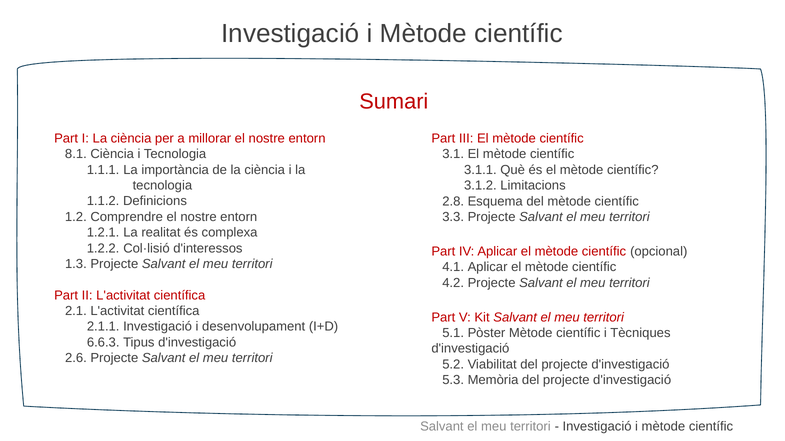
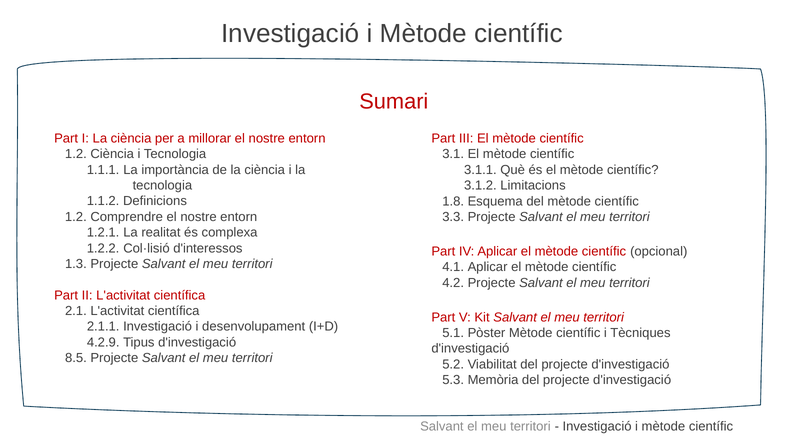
8.1 at (76, 154): 8.1 -> 1.2
2.8: 2.8 -> 1.8
6.6.3: 6.6.3 -> 4.2.9
2.6: 2.6 -> 8.5
